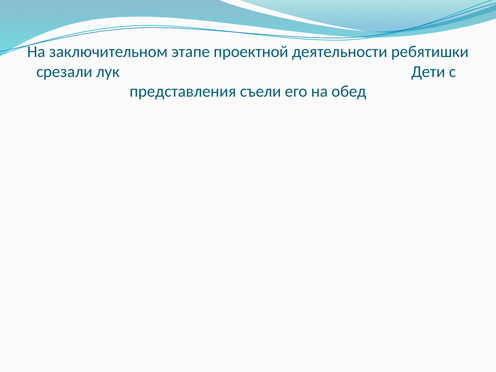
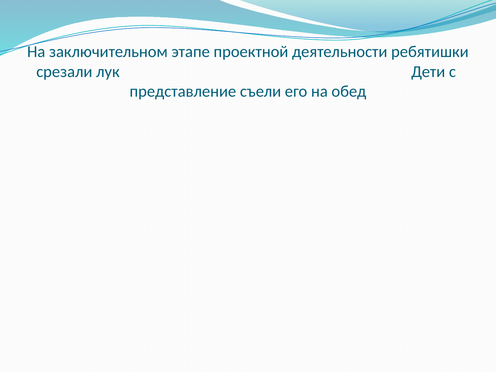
представления: представления -> представление
